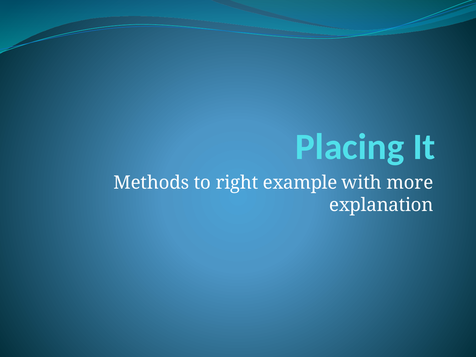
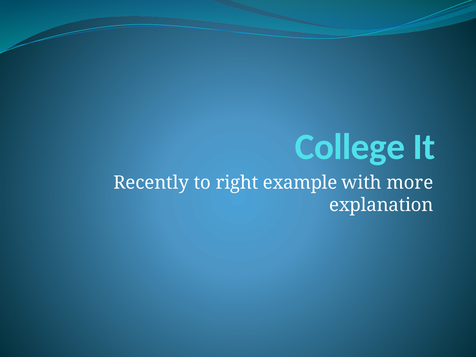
Placing: Placing -> College
Methods: Methods -> Recently
